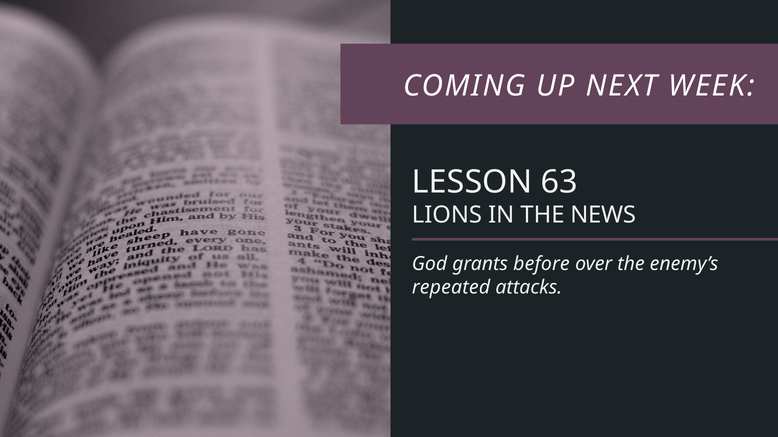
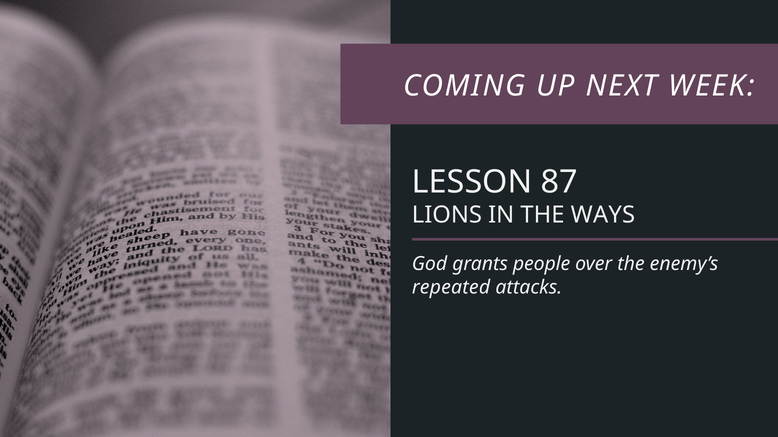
63: 63 -> 87
NEWS: NEWS -> WAYS
before: before -> people
